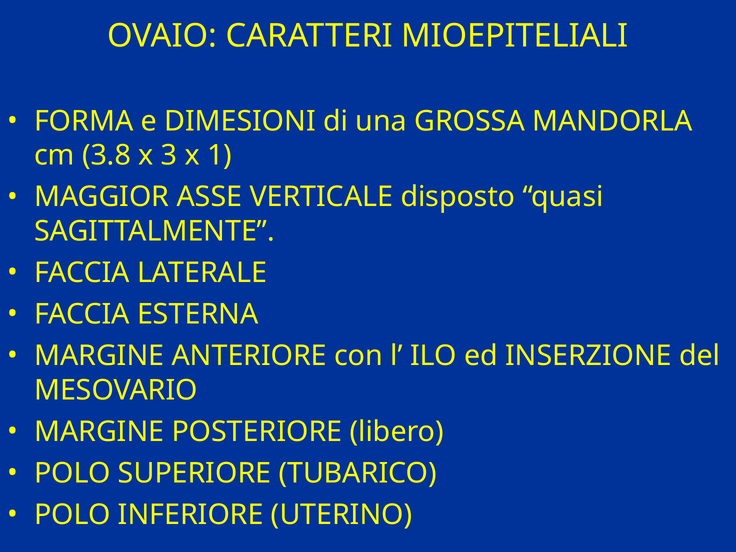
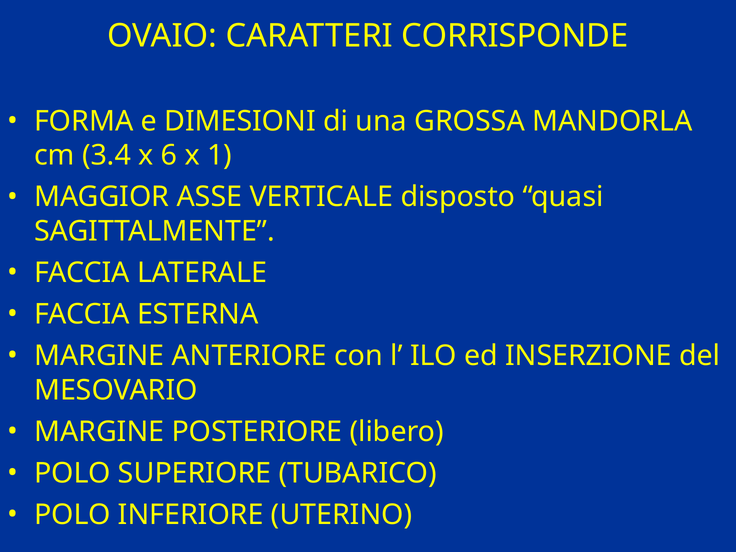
MIOEPITELIALI: MIOEPITELIALI -> CORRISPONDE
3.8: 3.8 -> 3.4
3: 3 -> 6
